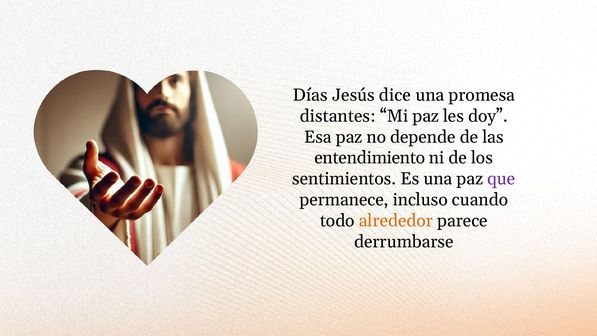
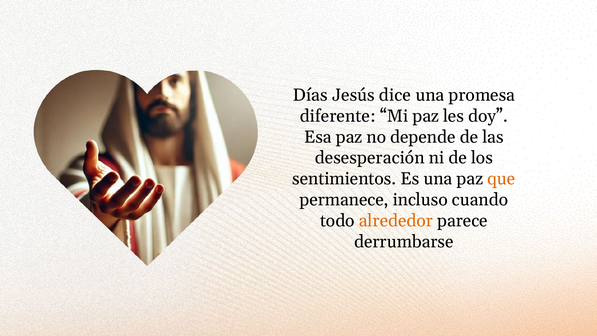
distantes: distantes -> diferente
entendimiento: entendimiento -> desesperación
que colour: purple -> orange
